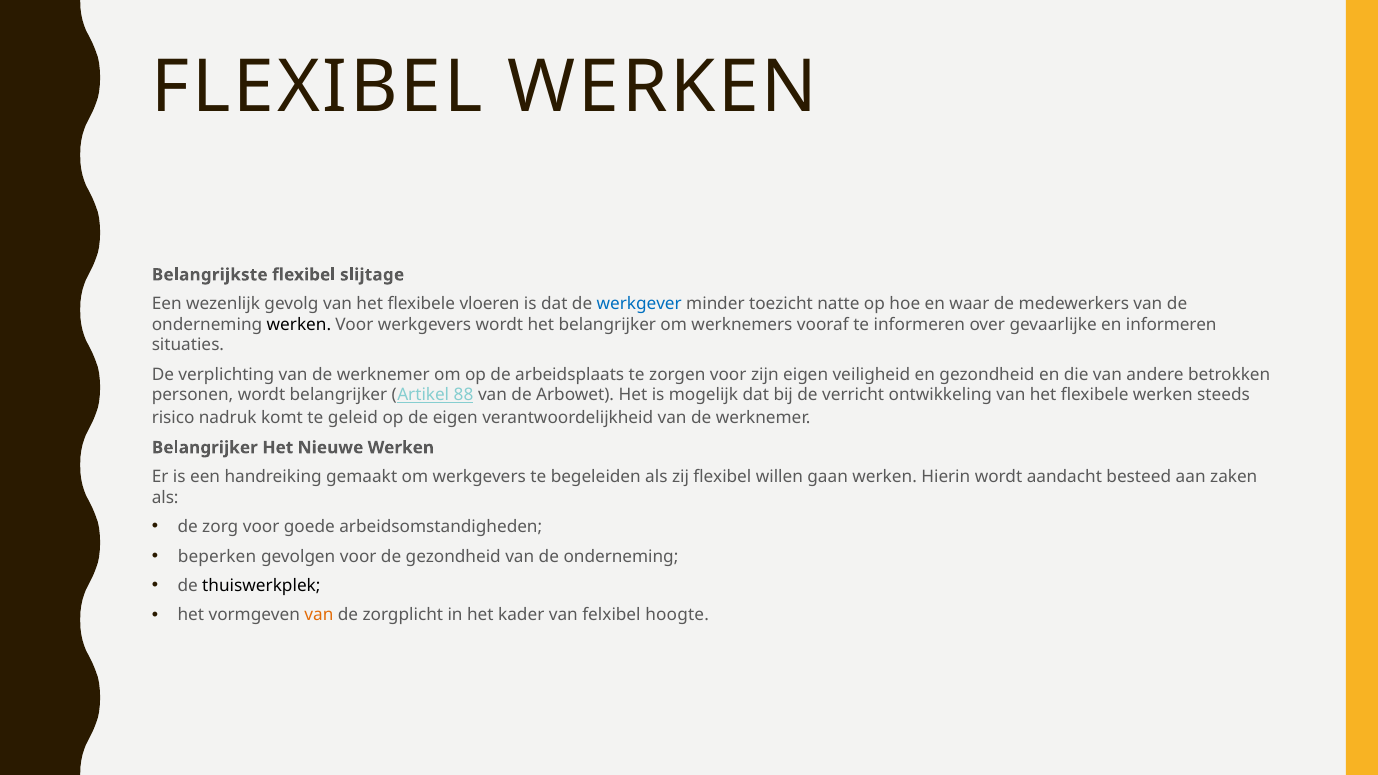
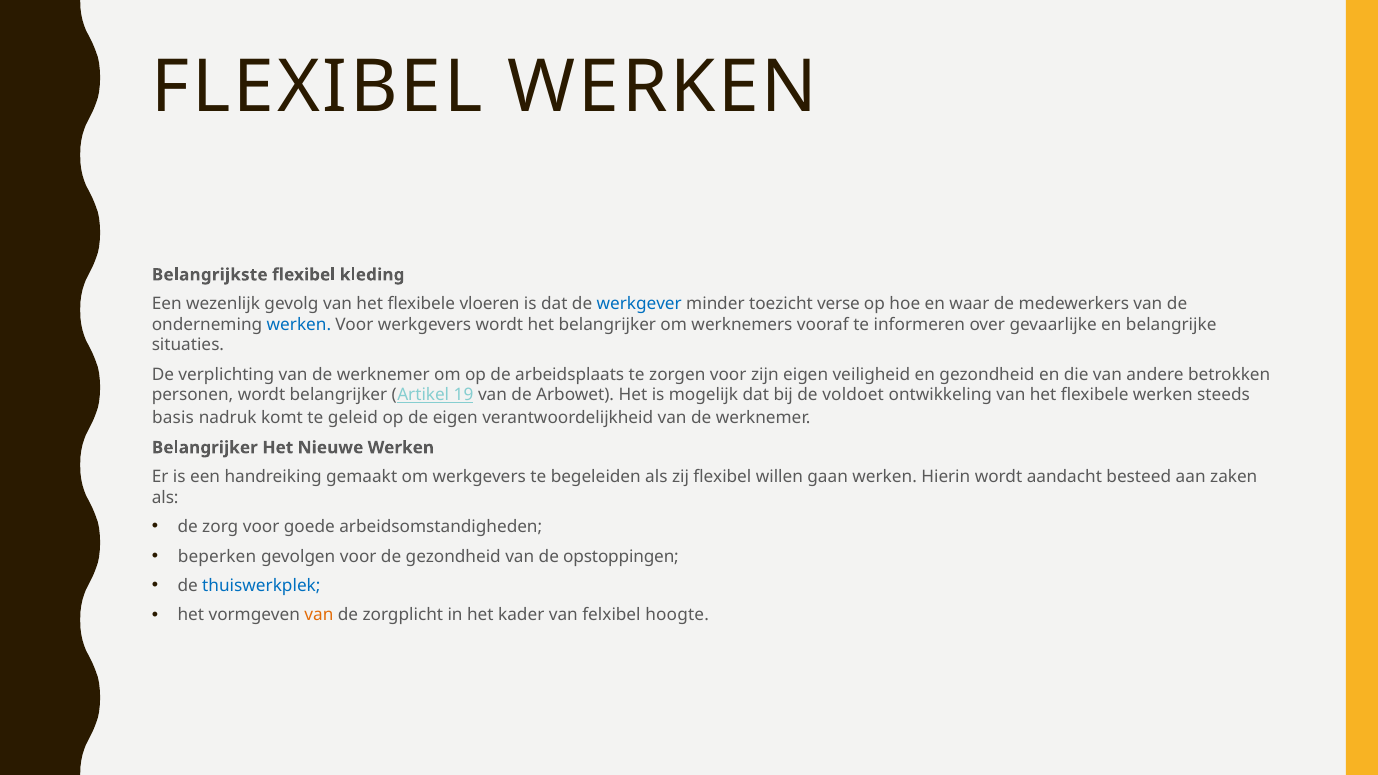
slijtage: slijtage -> kleding
natte: natte -> verse
werken at (299, 325) colour: black -> blue
en informeren: informeren -> belangrijke
88: 88 -> 19
verricht: verricht -> voldoet
risico: risico -> basis
gezondheid van de onderneming: onderneming -> opstoppingen
thuiswerkplek colour: black -> blue
